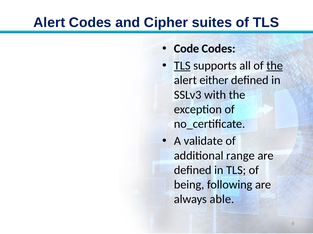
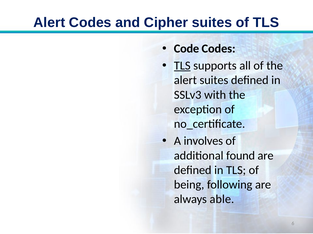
the at (275, 66) underline: present -> none
alert either: either -> suites
validate: validate -> involves
range: range -> found
